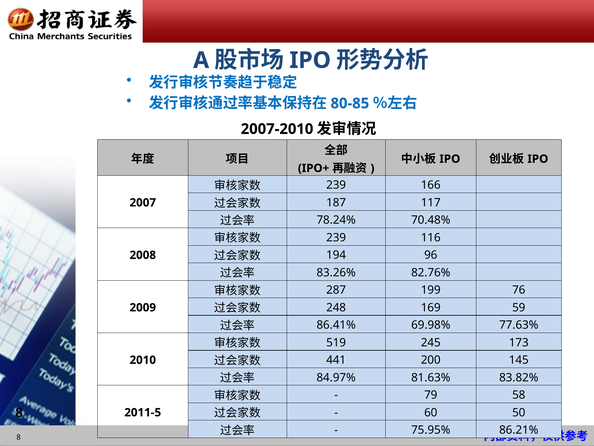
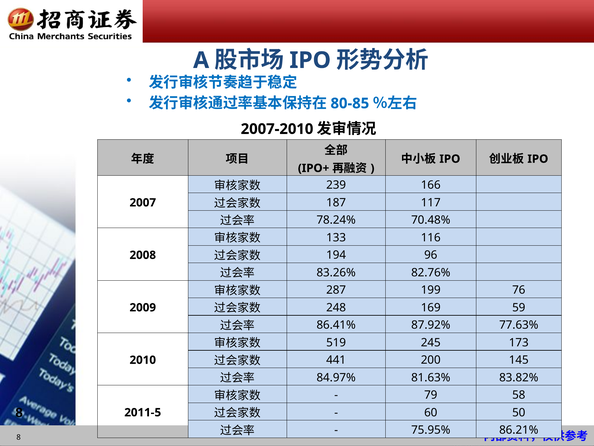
239 at (336, 237): 239 -> 133
69.98%: 69.98% -> 87.92%
